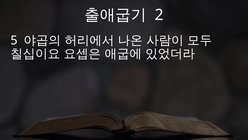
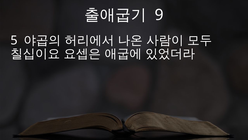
2: 2 -> 9
